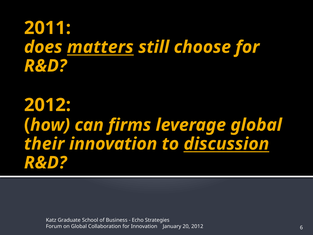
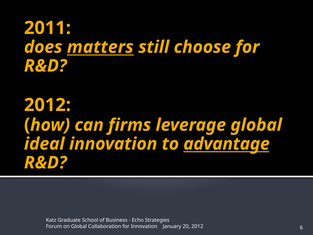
their: their -> ideal
discussion: discussion -> advantage
